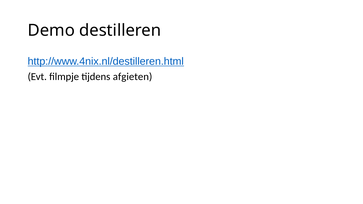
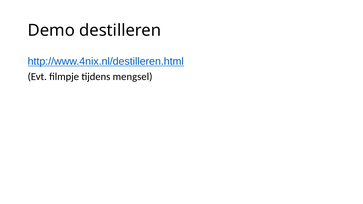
afgieten: afgieten -> mengsel
